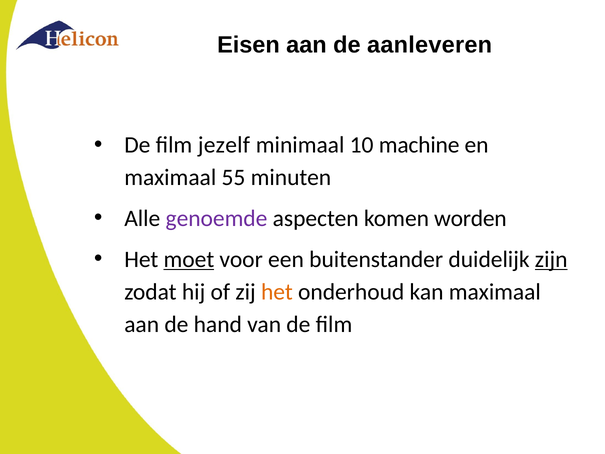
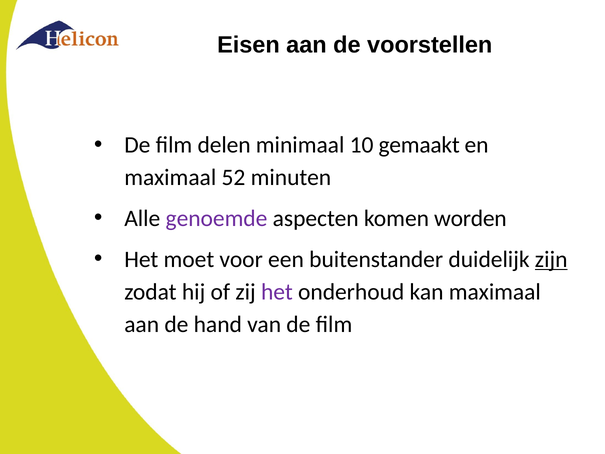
aanleveren: aanleveren -> voorstellen
jezelf: jezelf -> delen
machine: machine -> gemaakt
55: 55 -> 52
moet underline: present -> none
het at (277, 292) colour: orange -> purple
